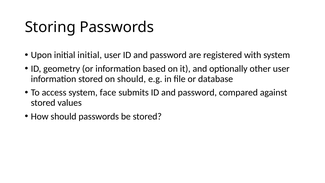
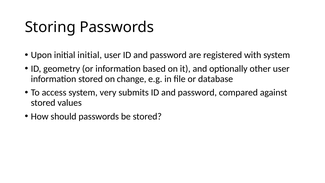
on should: should -> change
face: face -> very
